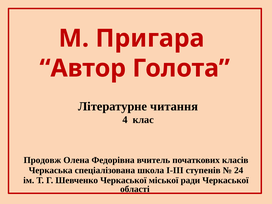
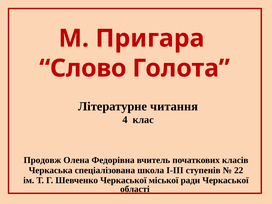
Автор: Автор -> Слово
24: 24 -> 22
